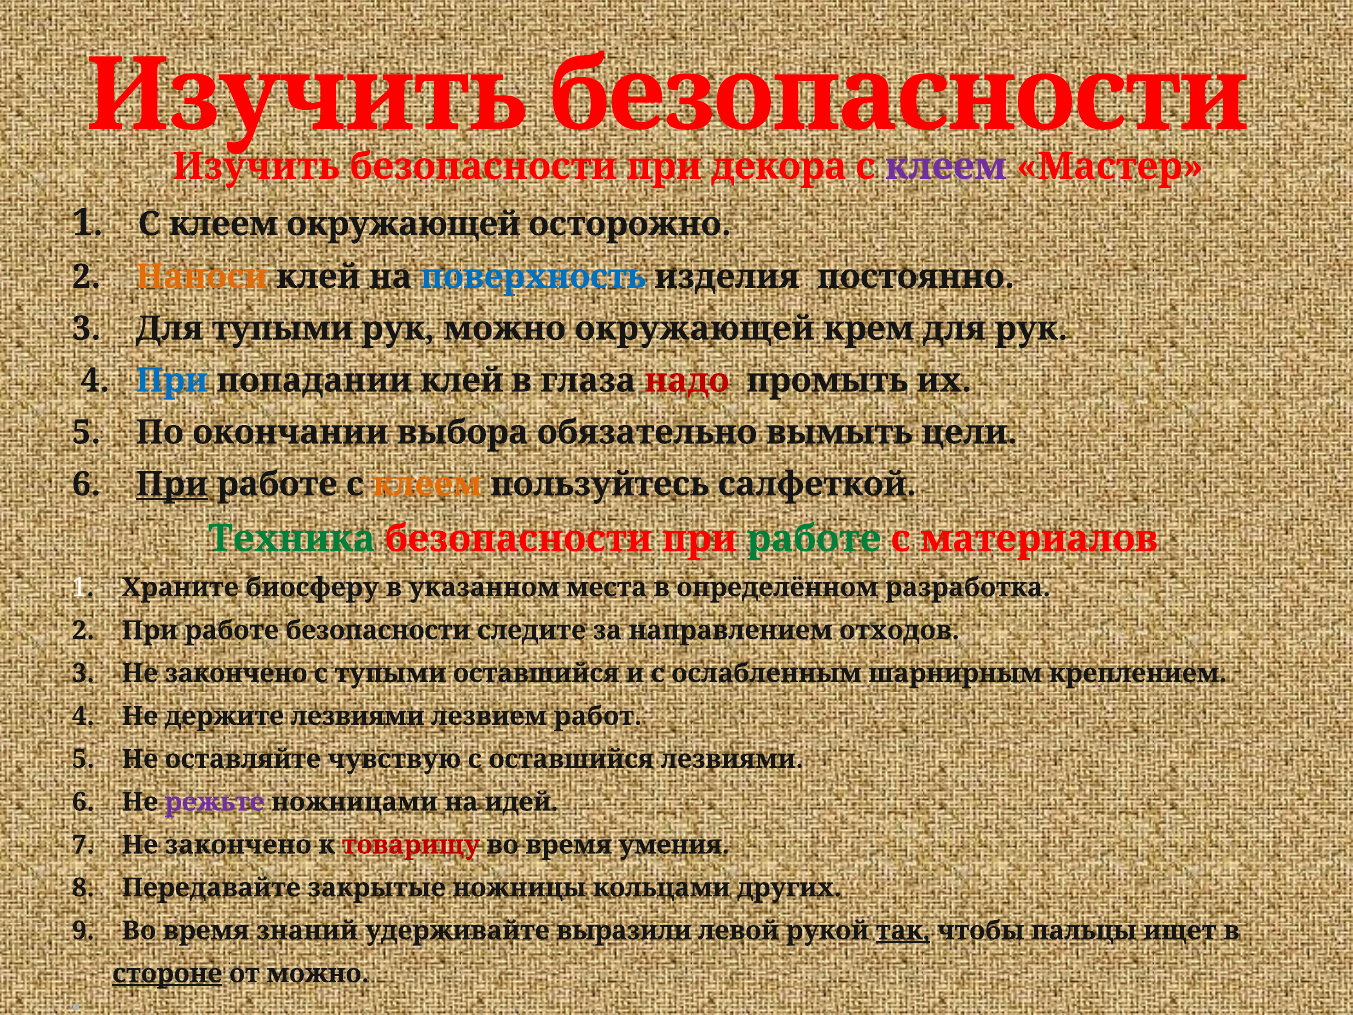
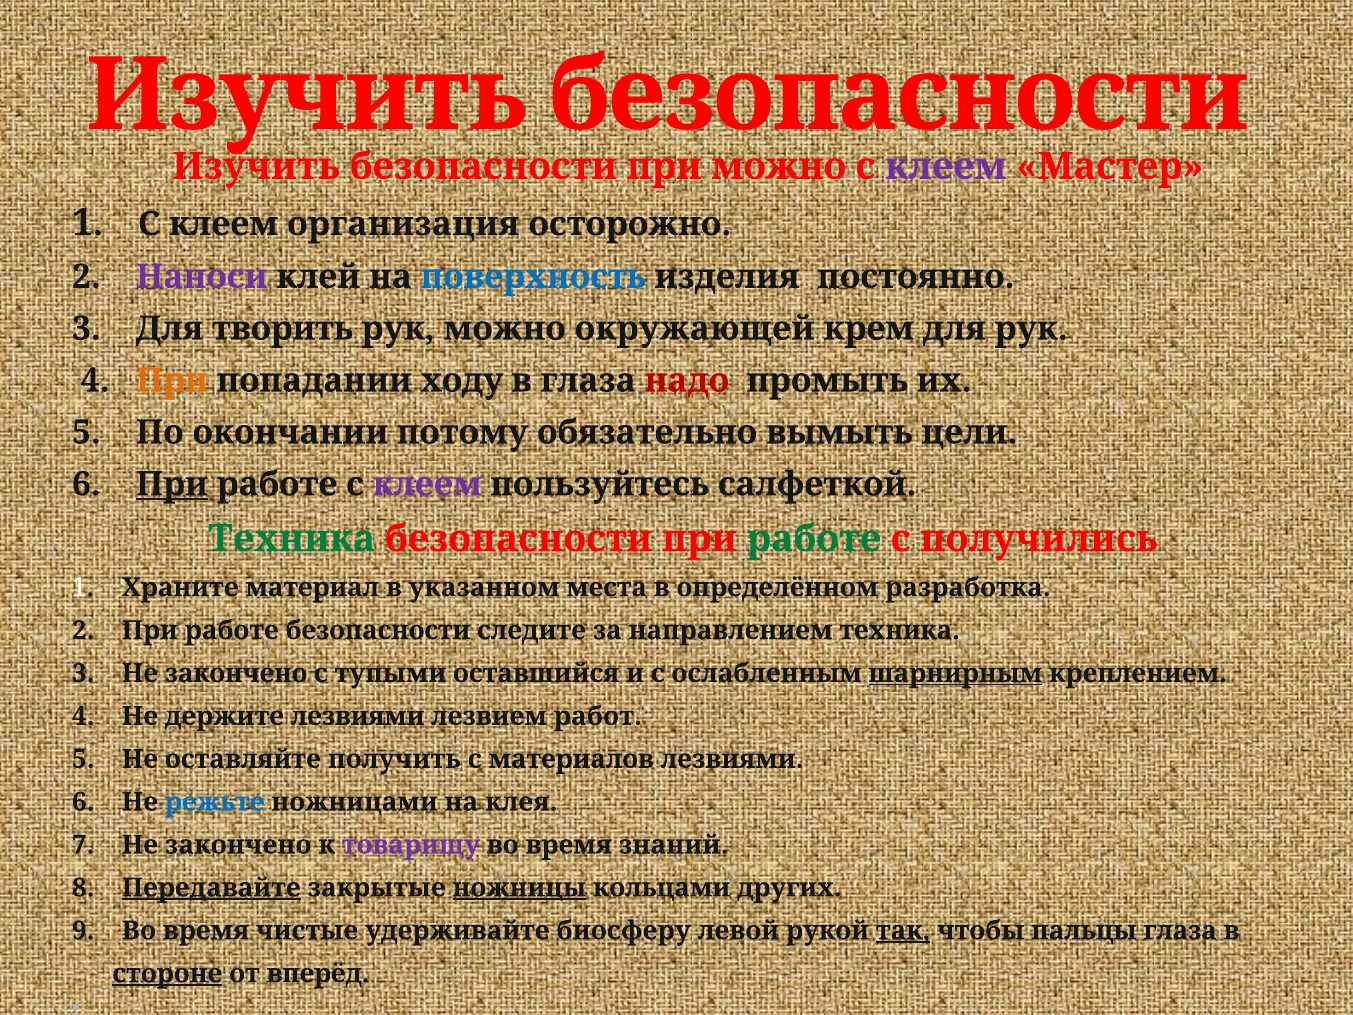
при декора: декора -> можно
клеем окружающей: окружающей -> организация
Наноси colour: orange -> purple
Для тупыми: тупыми -> творить
При at (172, 380) colour: blue -> orange
попадании клей: клей -> ходу
выбора: выбора -> потому
клеем at (427, 484) colour: orange -> purple
материалов: материалов -> получились
биосферу: биосферу -> материал
направлением отходов: отходов -> техника
шарнирным underline: none -> present
чувствую: чувствую -> получить
с оставшийся: оставшийся -> материалов
режьте colour: purple -> blue
идей: идей -> клея
товарищу colour: red -> purple
умения: умения -> знаний
Передавайте underline: none -> present
ножницы underline: none -> present
знаний: знаний -> чистые
выразили: выразили -> биосферу
пальцы ищет: ищет -> глаза
от можно: можно -> вперёд
